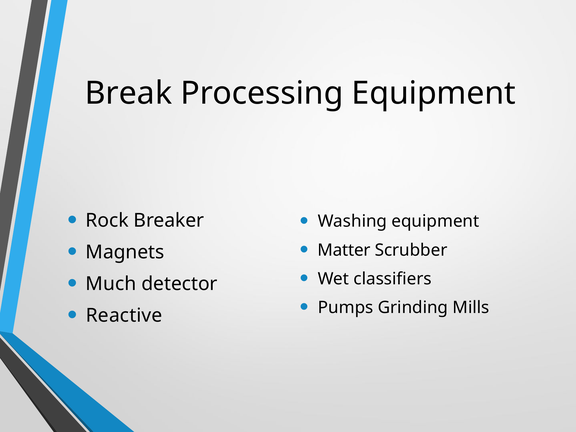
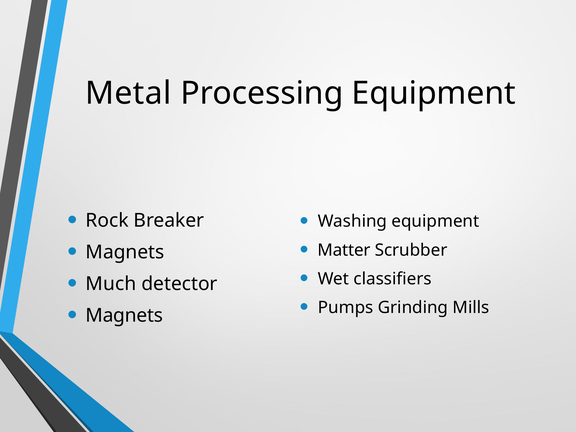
Break: Break -> Metal
Reactive at (124, 315): Reactive -> Magnets
